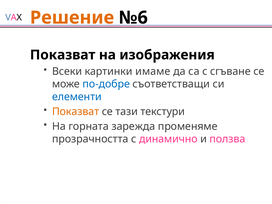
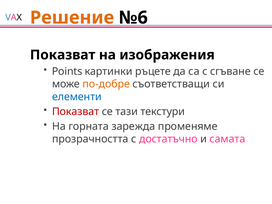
Всеки: Всеки -> Points
имаме: имаме -> ръцете
по-добре colour: blue -> orange
Показват at (76, 112) colour: orange -> red
динамично: динамично -> достатъчно
ползва: ползва -> самата
